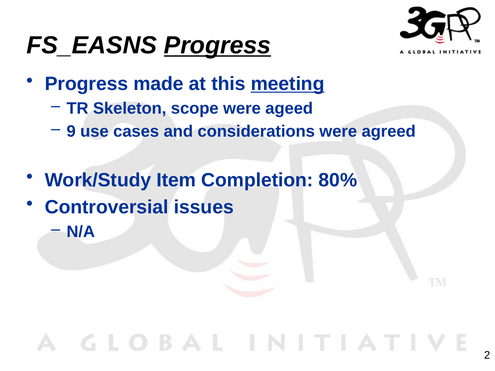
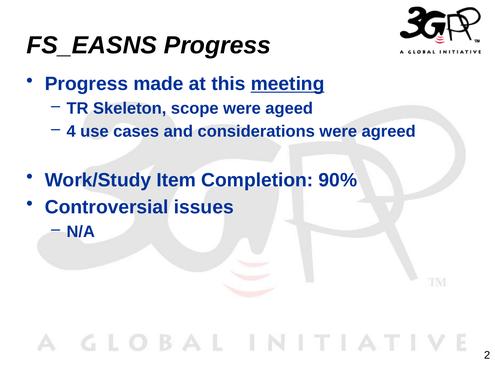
Progress at (217, 45) underline: present -> none
9: 9 -> 4
80%: 80% -> 90%
